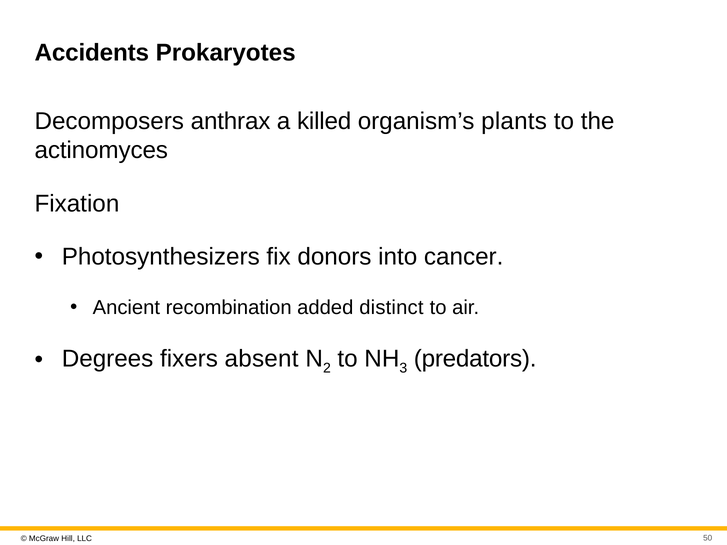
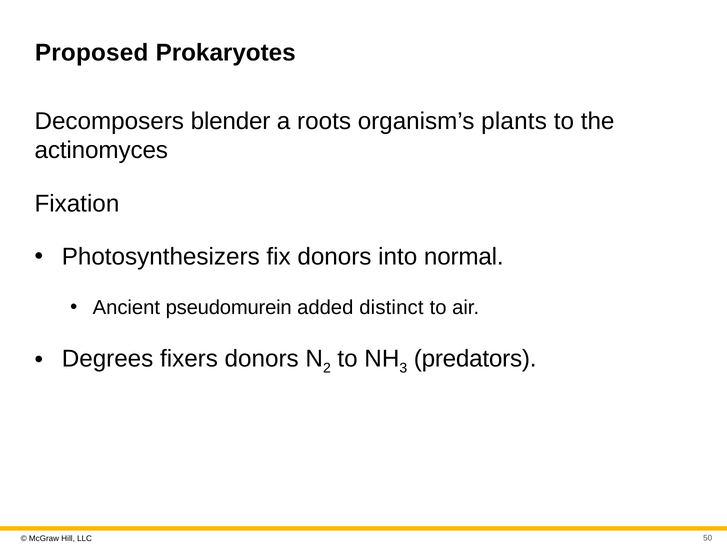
Accidents: Accidents -> Proposed
anthrax: anthrax -> blender
killed: killed -> roots
cancer: cancer -> normal
recombination: recombination -> pseudomurein
fixers absent: absent -> donors
